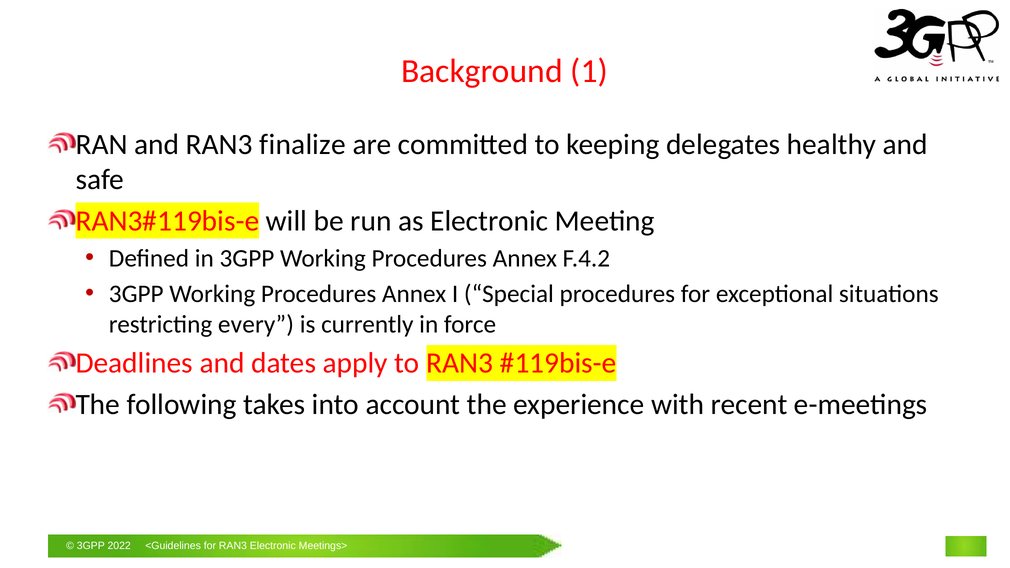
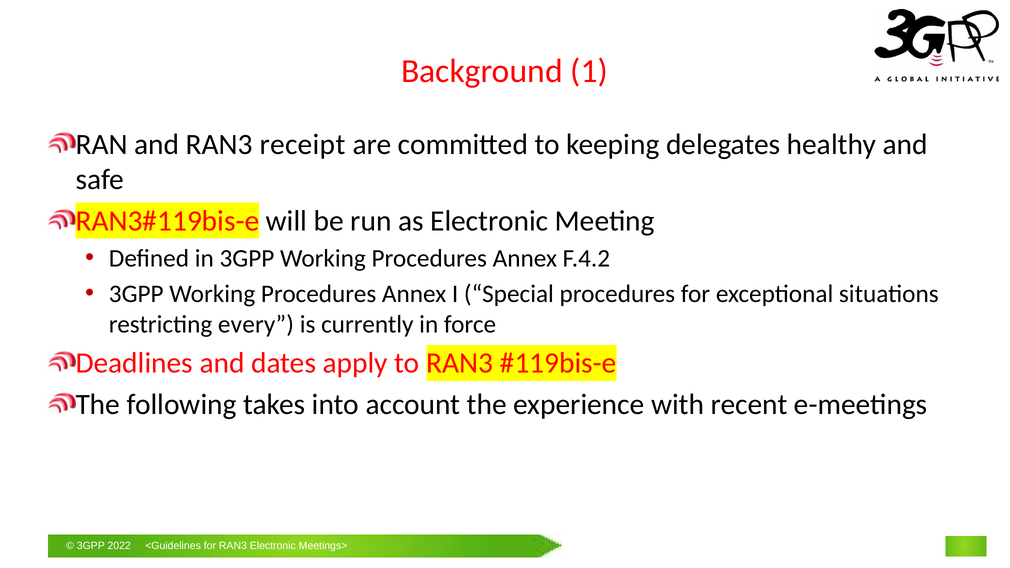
finalize: finalize -> receipt
